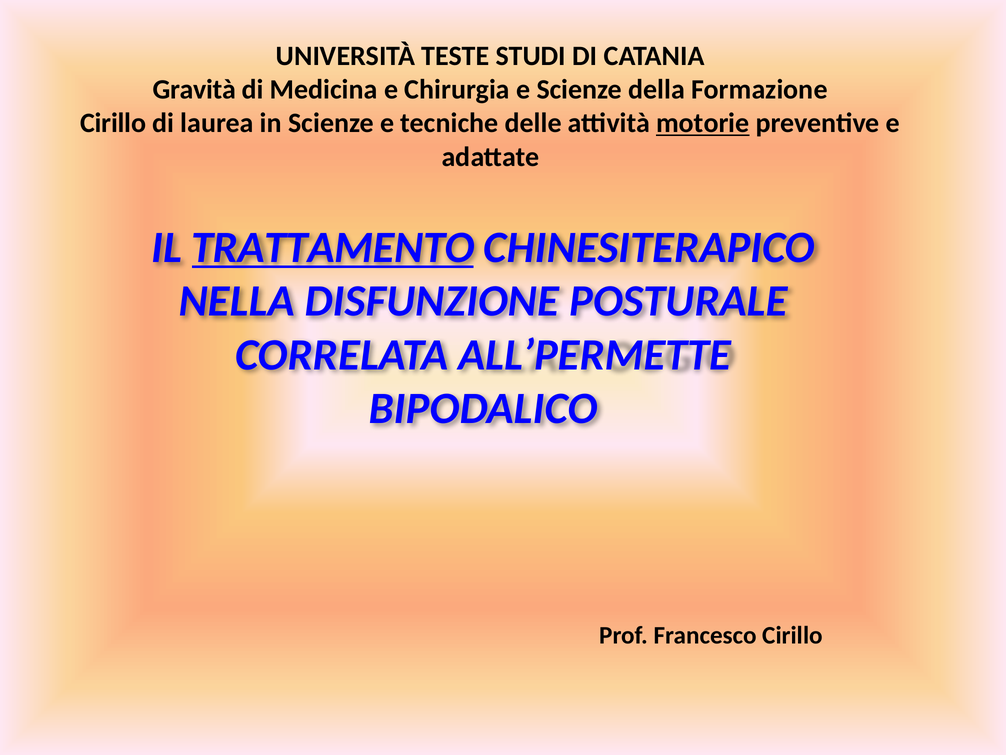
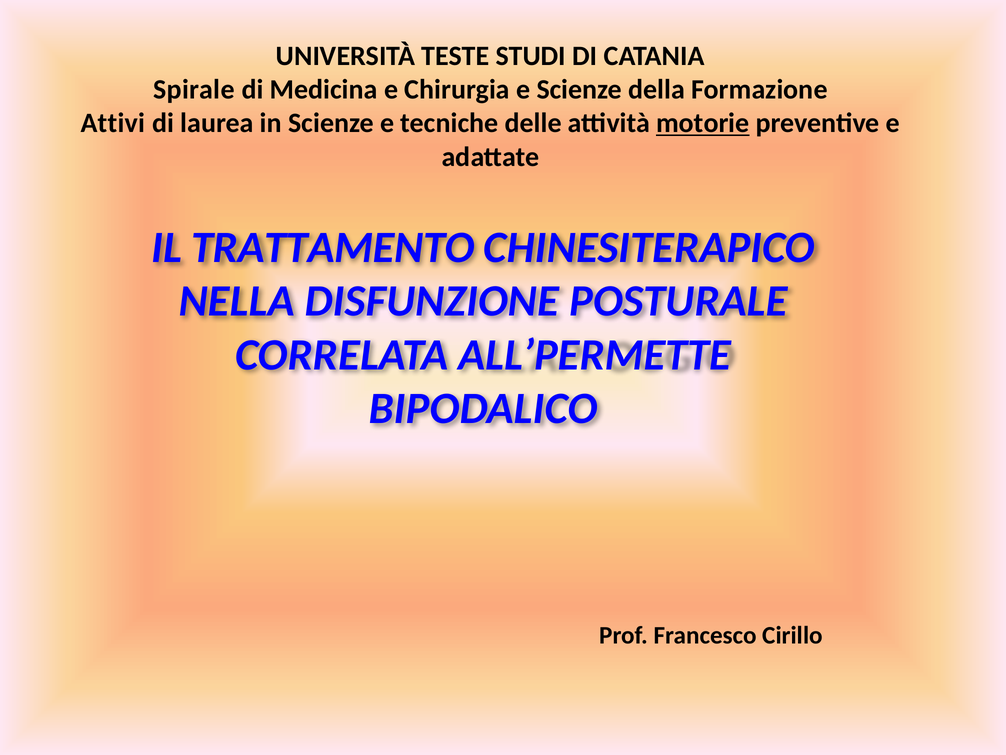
Gravità: Gravità -> Spirale
Cirillo at (113, 123): Cirillo -> Attivi
TRATTAMENTO underline: present -> none
